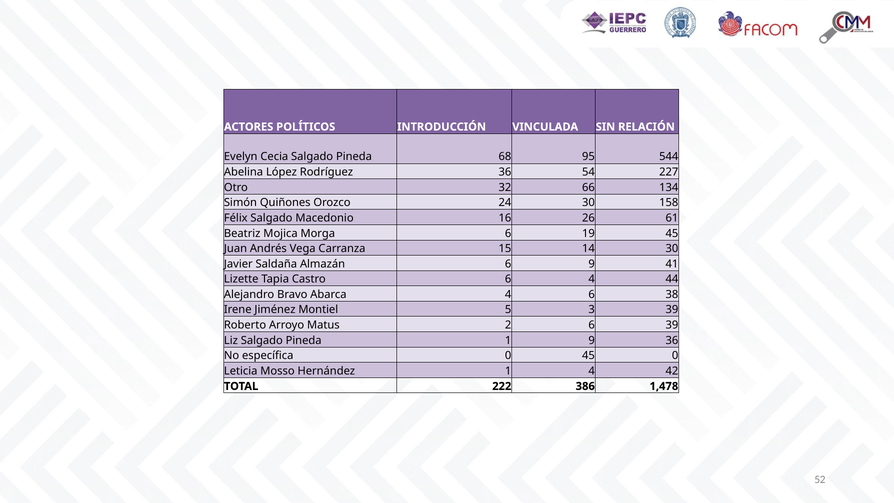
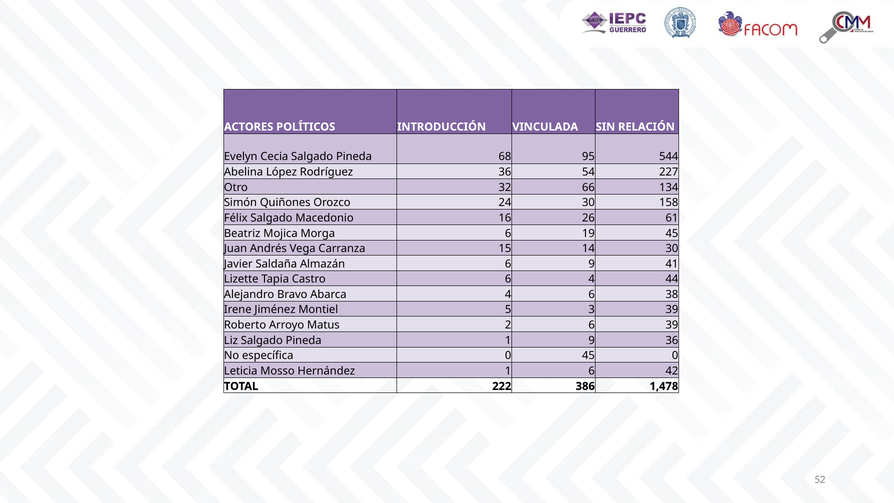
1 4: 4 -> 6
